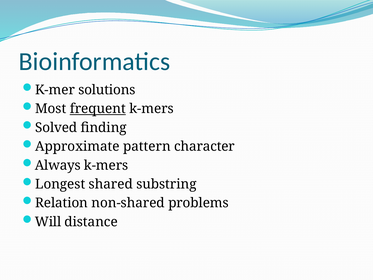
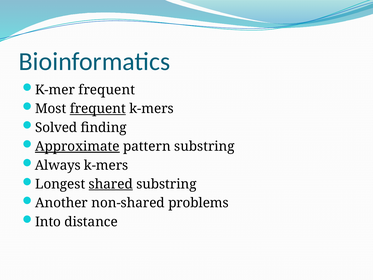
K-mer solutions: solutions -> frequent
Approximate underline: none -> present
pattern character: character -> substring
shared underline: none -> present
Relation: Relation -> Another
Will: Will -> Into
